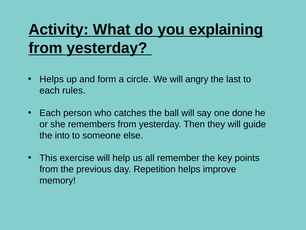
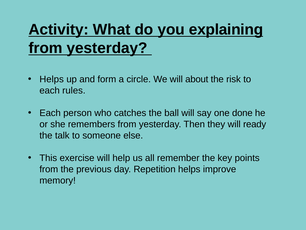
angry: angry -> about
last: last -> risk
guide: guide -> ready
into: into -> talk
